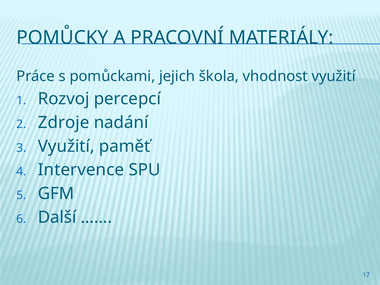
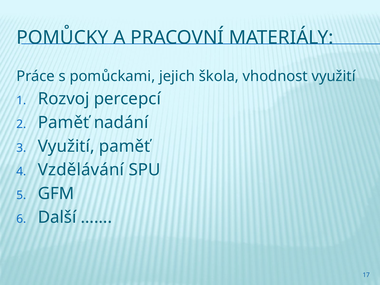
Zdroje at (64, 123): Zdroje -> Paměť
Intervence: Intervence -> Vzdělávání
